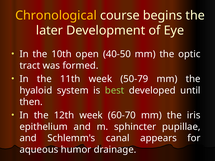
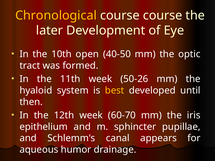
course begins: begins -> course
50-79: 50-79 -> 50-26
best colour: light green -> yellow
